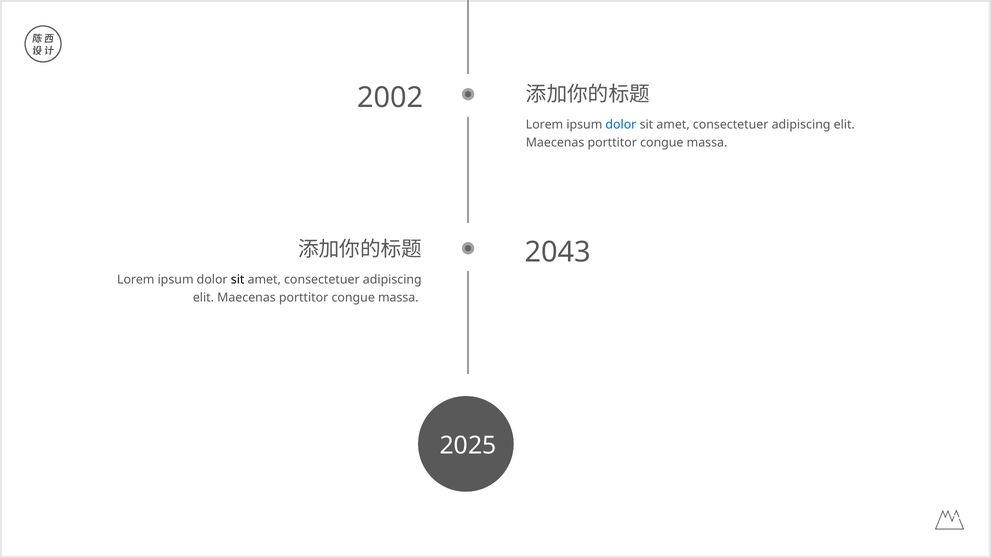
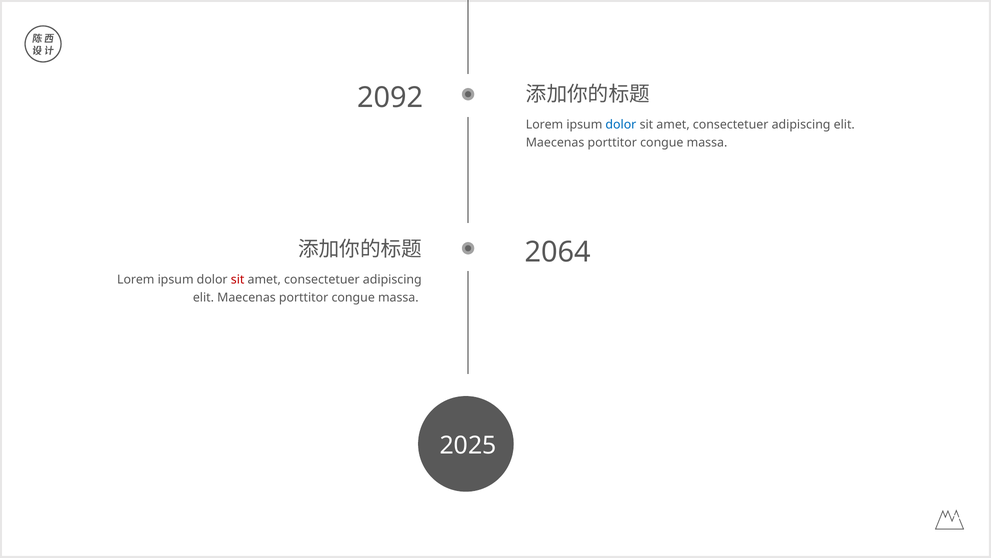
2002: 2002 -> 2092
2043: 2043 -> 2064
sit at (238, 279) colour: black -> red
